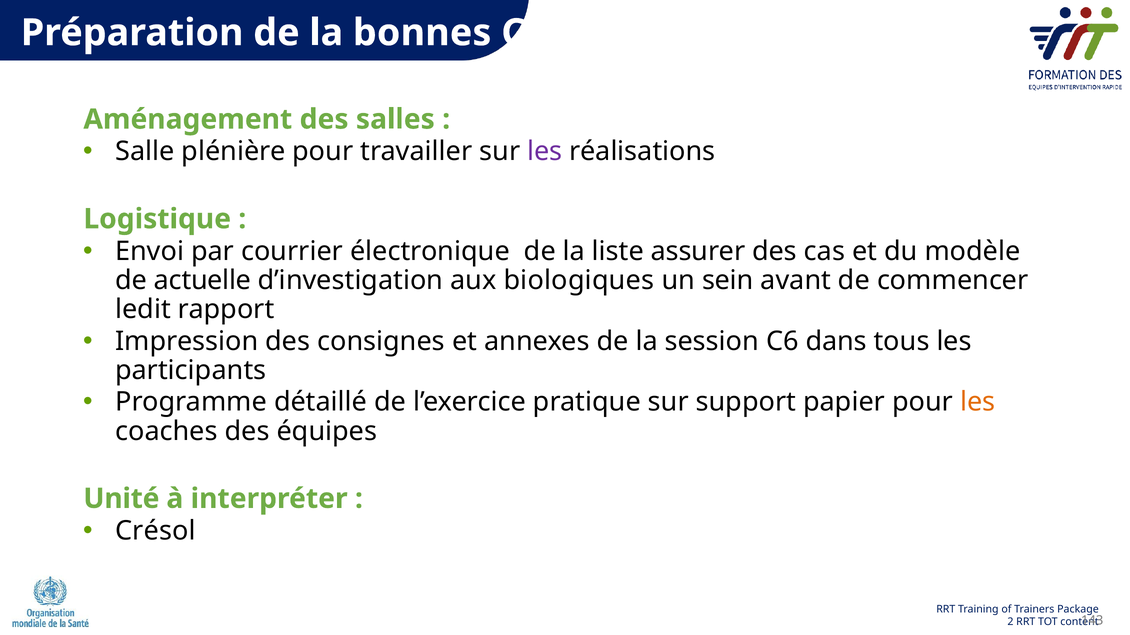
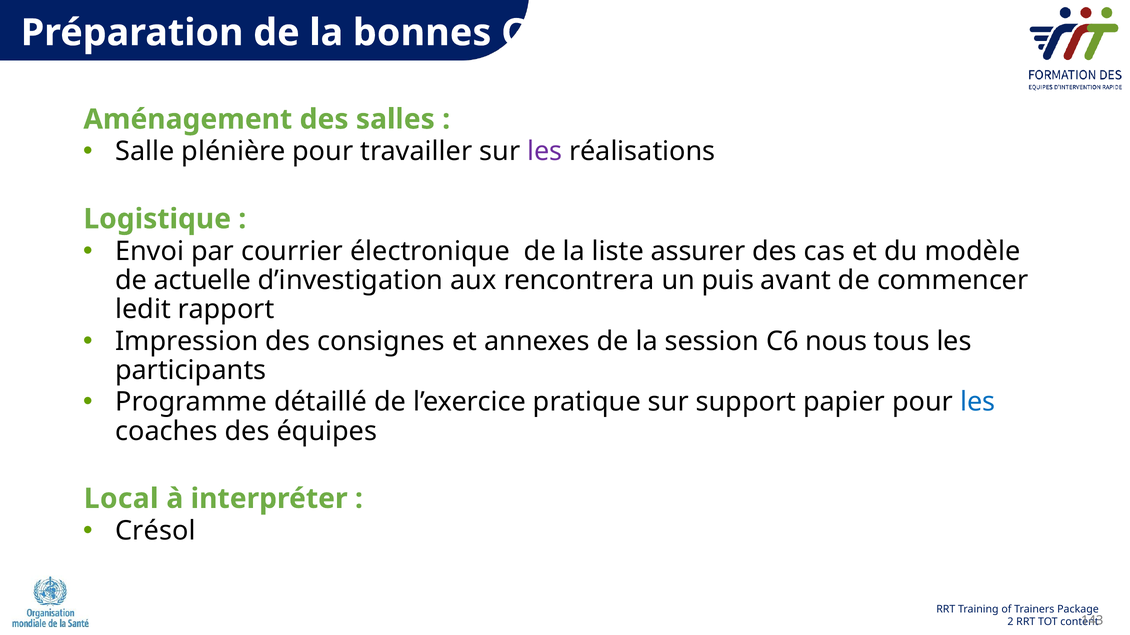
biologiques: biologiques -> rencontrera
sein: sein -> puis
dans: dans -> nous
les at (978, 402) colour: orange -> blue
Unité: Unité -> Local
